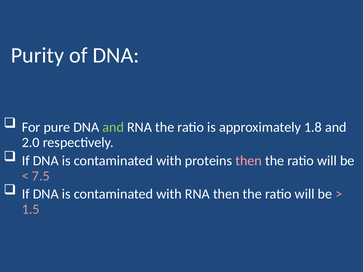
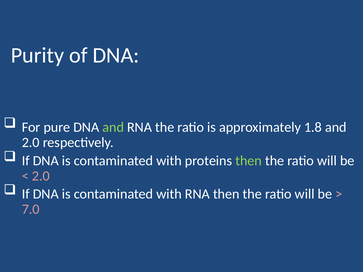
then at (249, 161) colour: pink -> light green
7.5 at (41, 176): 7.5 -> 2.0
1.5: 1.5 -> 7.0
